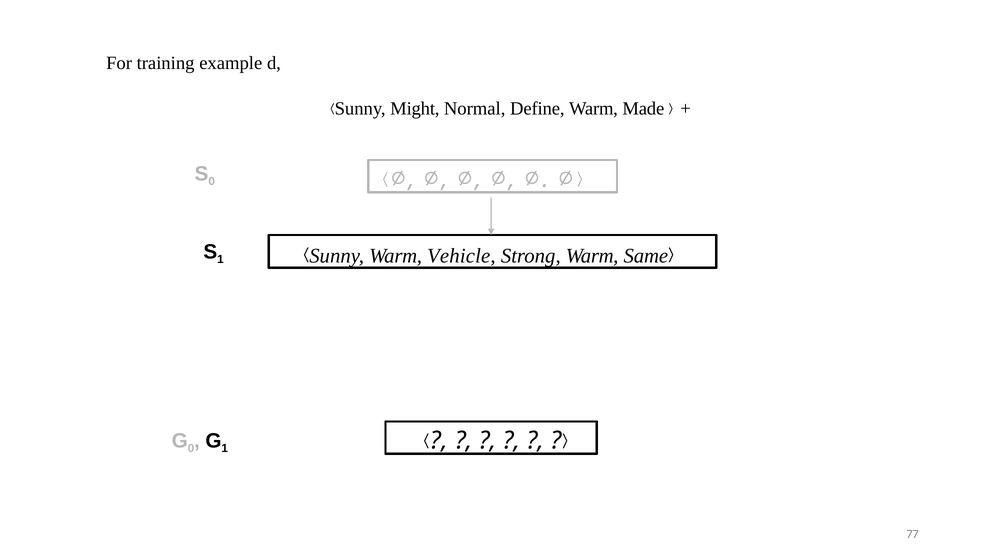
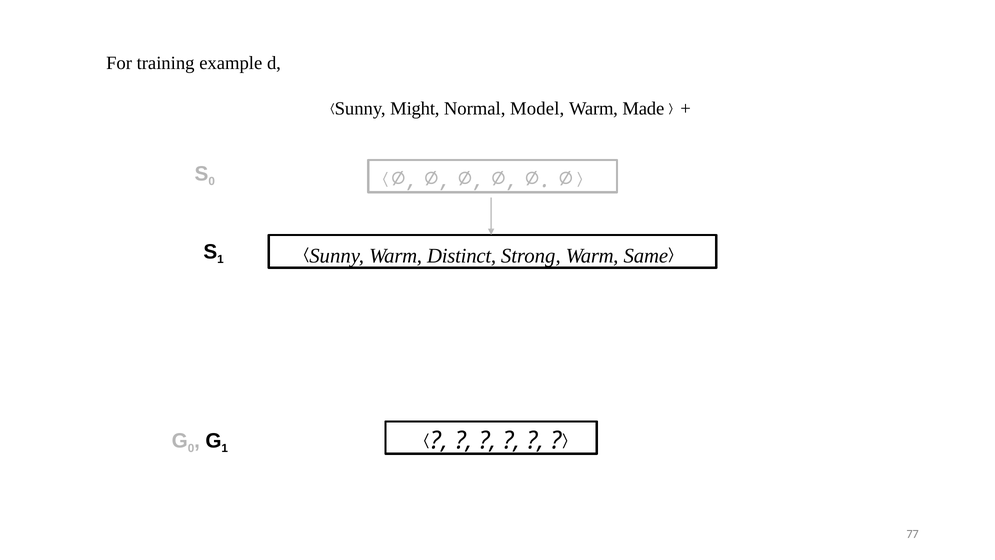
Define: Define -> Model
Vehicle: Vehicle -> Distinct
